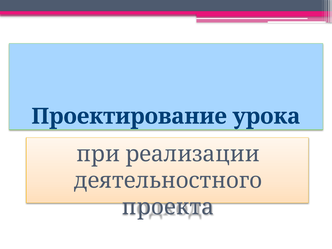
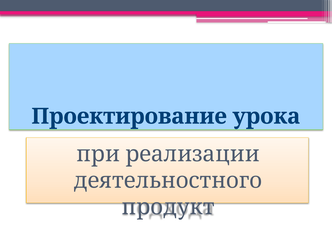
проекта: проекта -> продукт
